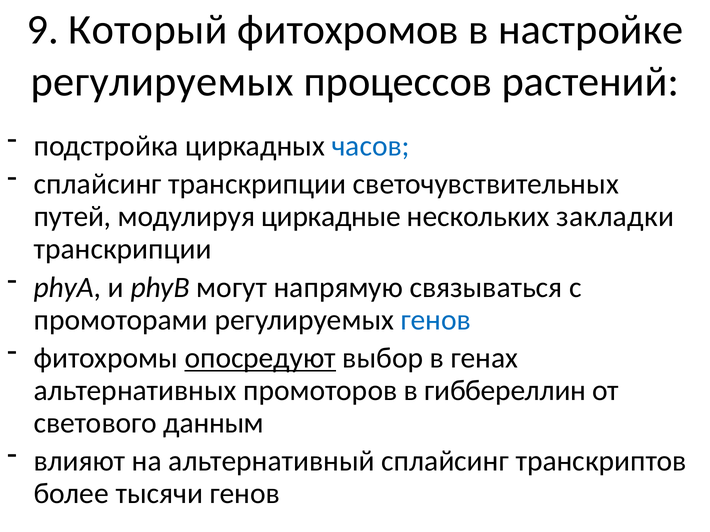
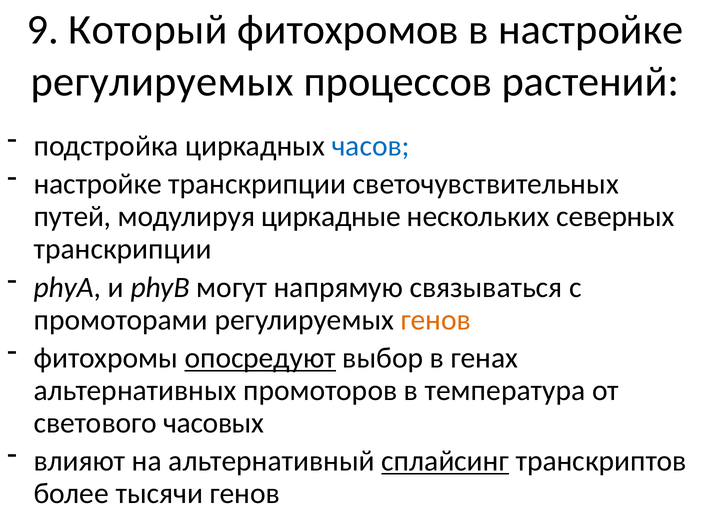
сплайсинг at (98, 184): сплайсинг -> настройке
закладки: закладки -> северных
генов at (436, 320) colour: blue -> orange
гиббереллин: гиббереллин -> температура
данным: данным -> часовых
сплайсинг at (445, 461) underline: none -> present
